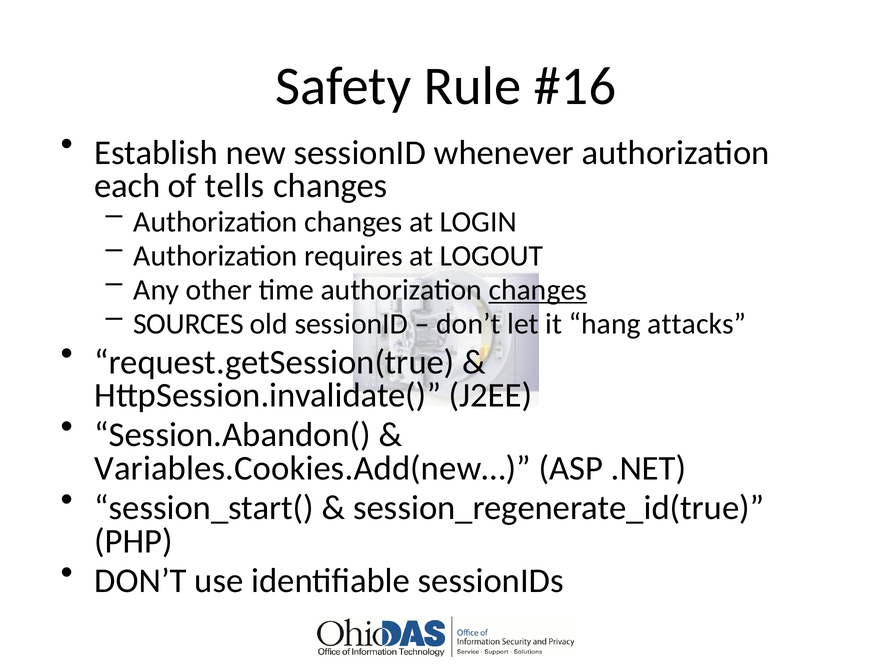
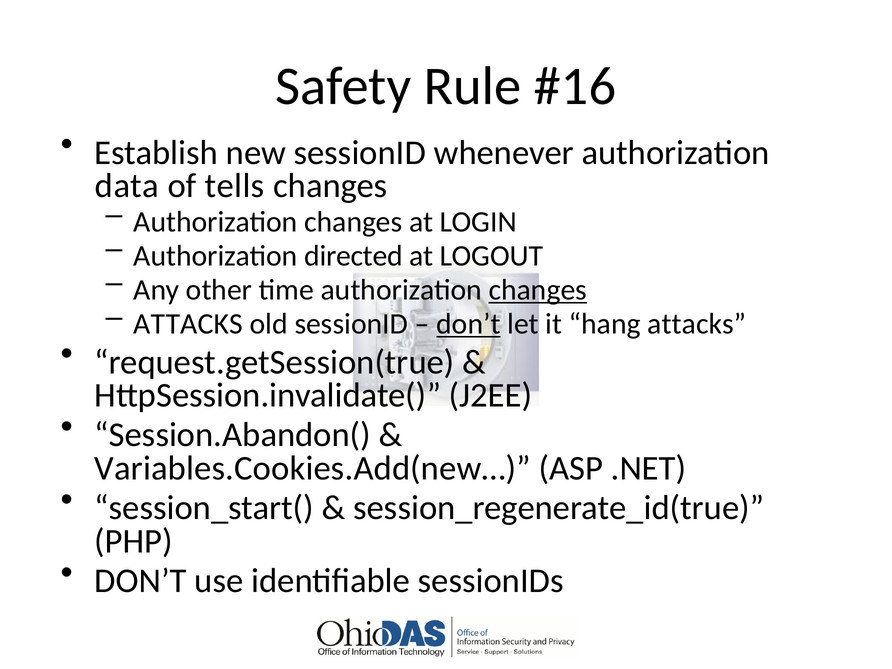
each: each -> data
requires: requires -> directed
SOURCES at (188, 324): SOURCES -> ATTACKS
don’t at (468, 324) underline: none -> present
